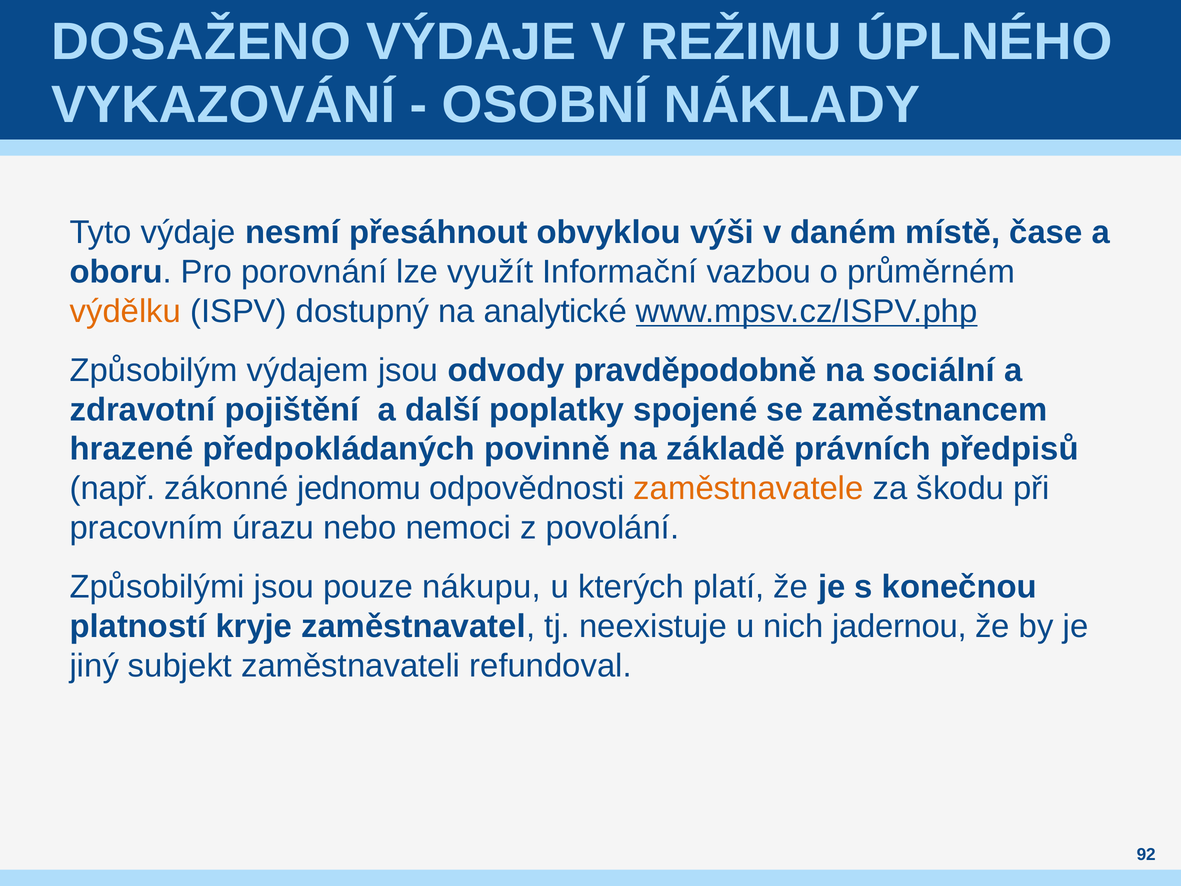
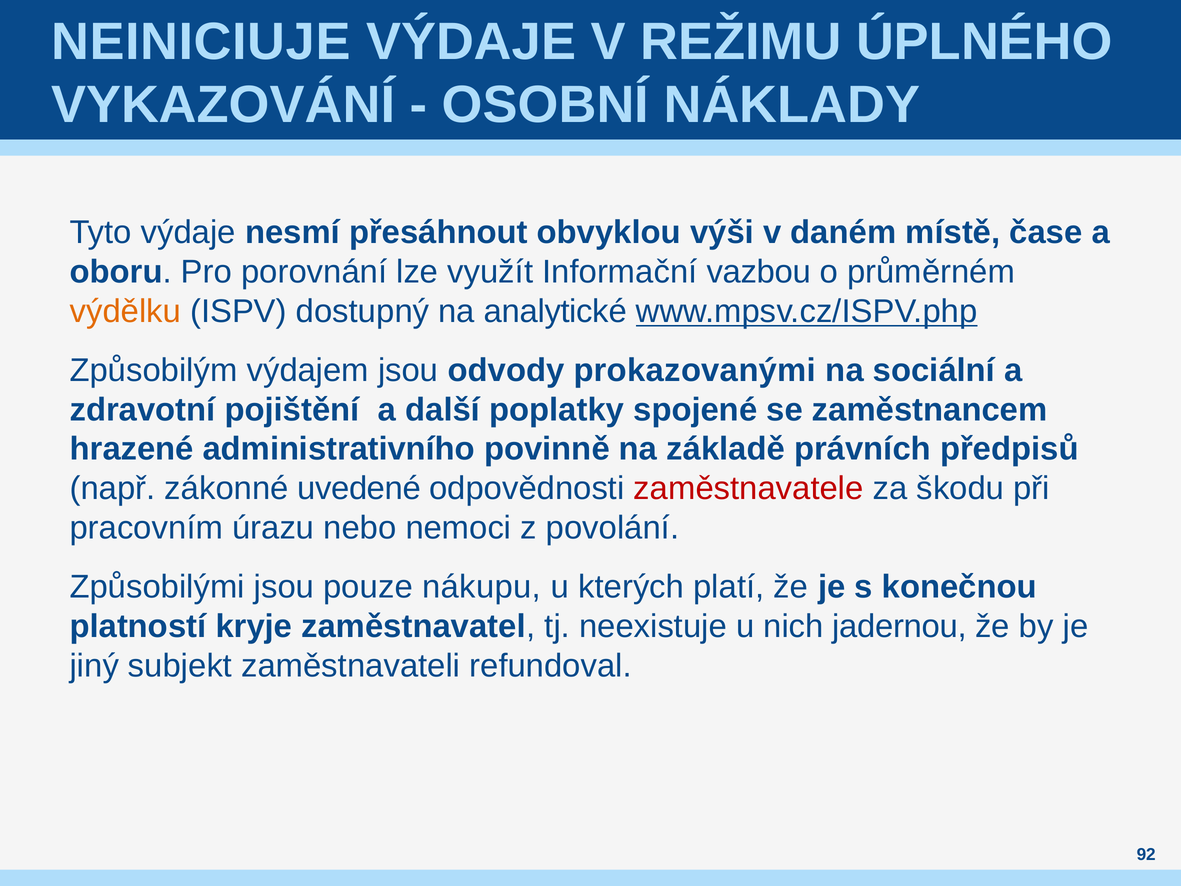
DOSAŽENO: DOSAŽENO -> NEINICIUJE
pravděpodobně: pravděpodobně -> prokazovanými
předpokládaných: předpokládaných -> administrativního
jednomu: jednomu -> uvedené
zaměstnavatele colour: orange -> red
